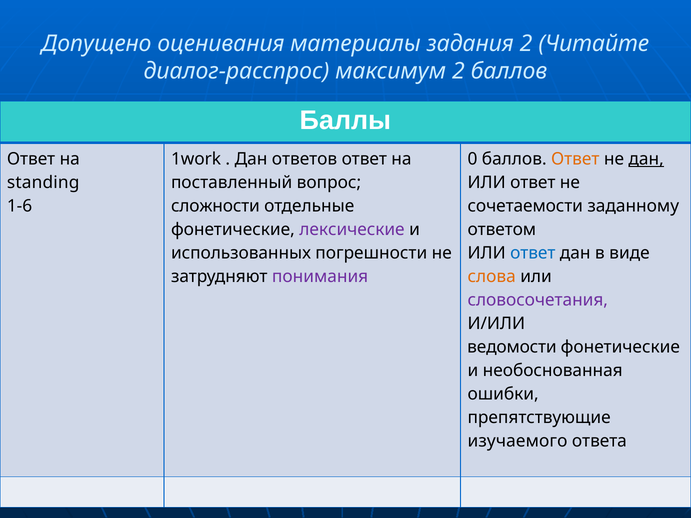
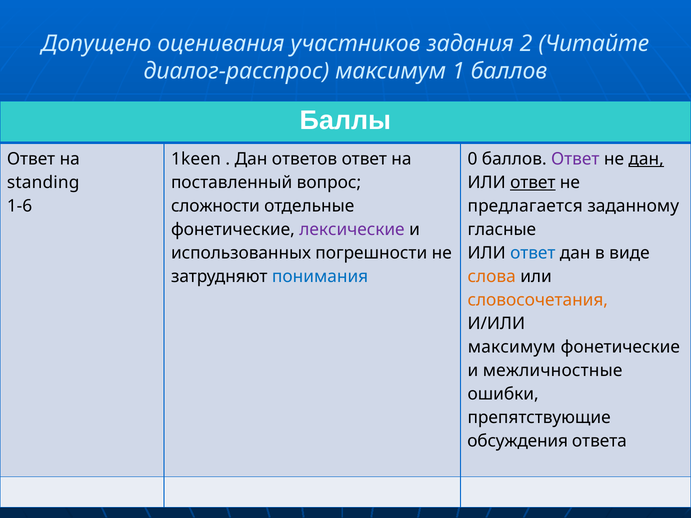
материалы: материалы -> участников
максимум 2: 2 -> 1
1work: 1work -> 1keen
Ответ at (575, 159) colour: orange -> purple
ответ at (533, 183) underline: none -> present
сочетаемости: сочетаемости -> предлагается
ответом: ответом -> гласные
понимания colour: purple -> blue
словосочетания colour: purple -> orange
ведомости at (512, 347): ведомости -> максимум
необоснованная: необоснованная -> межличностные
изучаемого: изучаемого -> обсуждения
